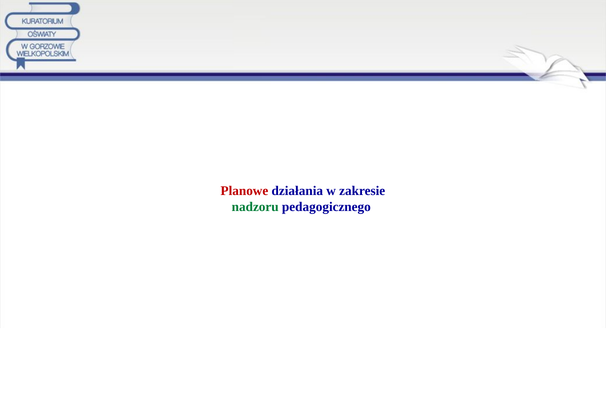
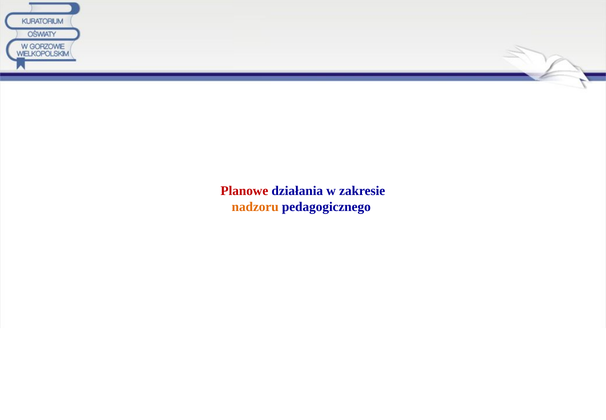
nadzoru colour: green -> orange
